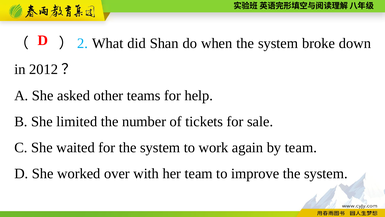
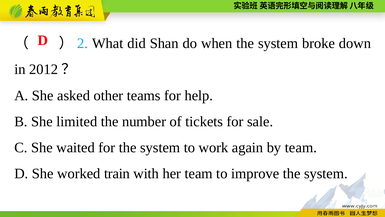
over: over -> train
